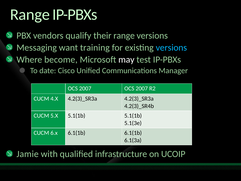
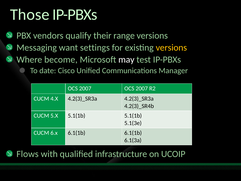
Range at (30, 15): Range -> Those
training: training -> settings
versions at (171, 48) colour: light blue -> yellow
Jamie: Jamie -> Flows
